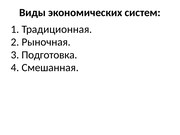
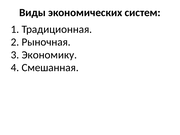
Подготовка: Подготовка -> Экономику
